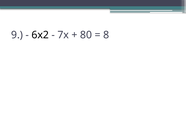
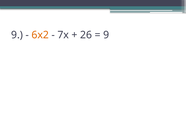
6x2 colour: black -> orange
80: 80 -> 26
8 at (106, 35): 8 -> 9
